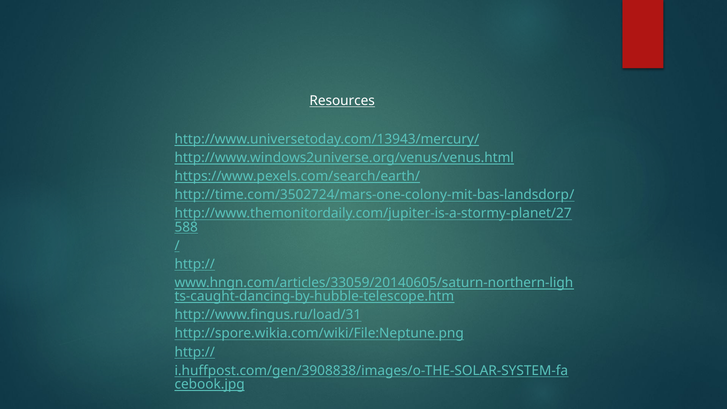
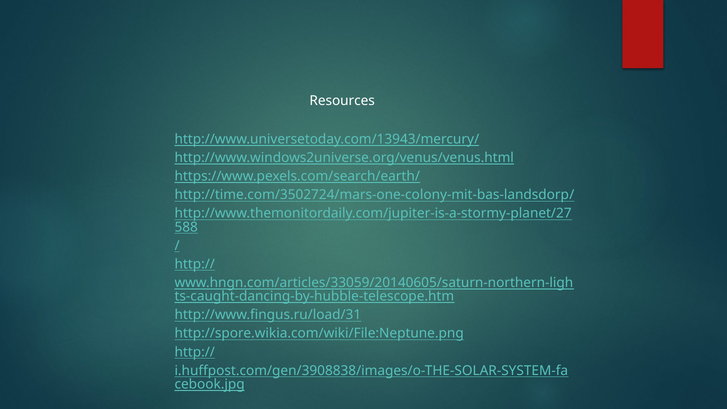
Resources underline: present -> none
